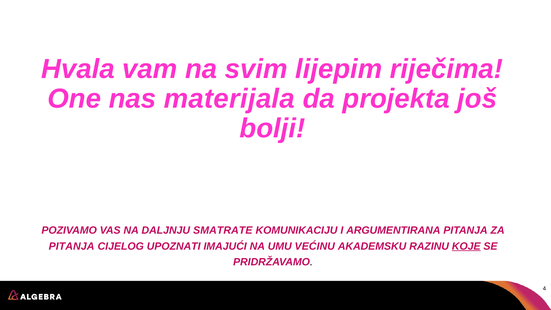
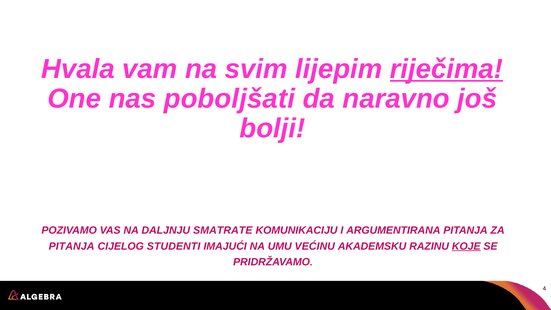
riječima underline: none -> present
materijala: materijala -> poboljšati
projekta: projekta -> naravno
UPOZNATI: UPOZNATI -> STUDENTI
